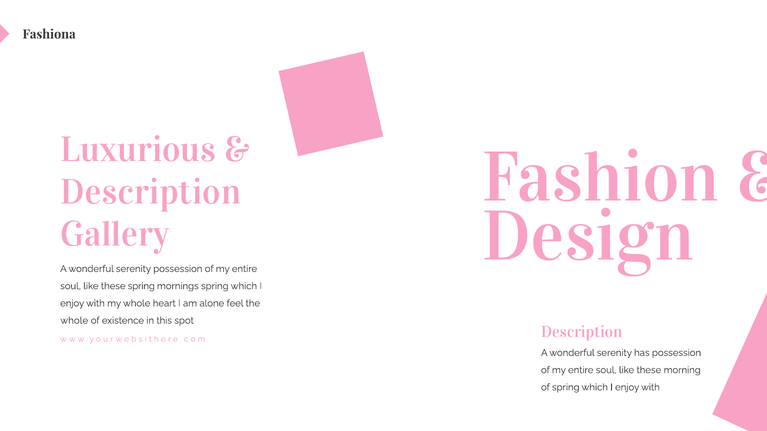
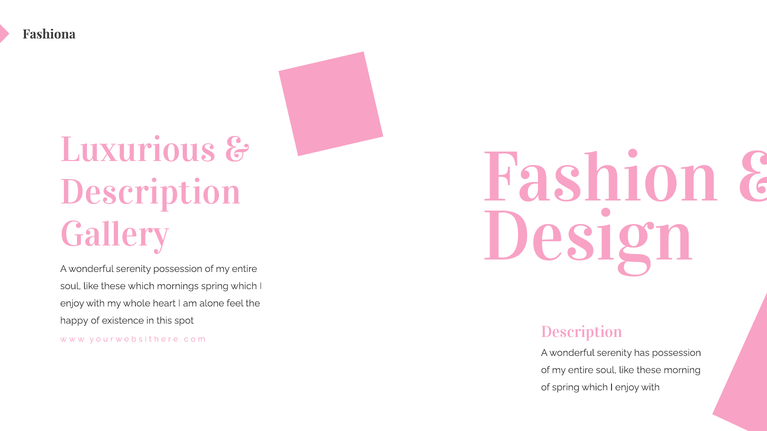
these spring: spring -> which
whole at (74, 321): whole -> happy
